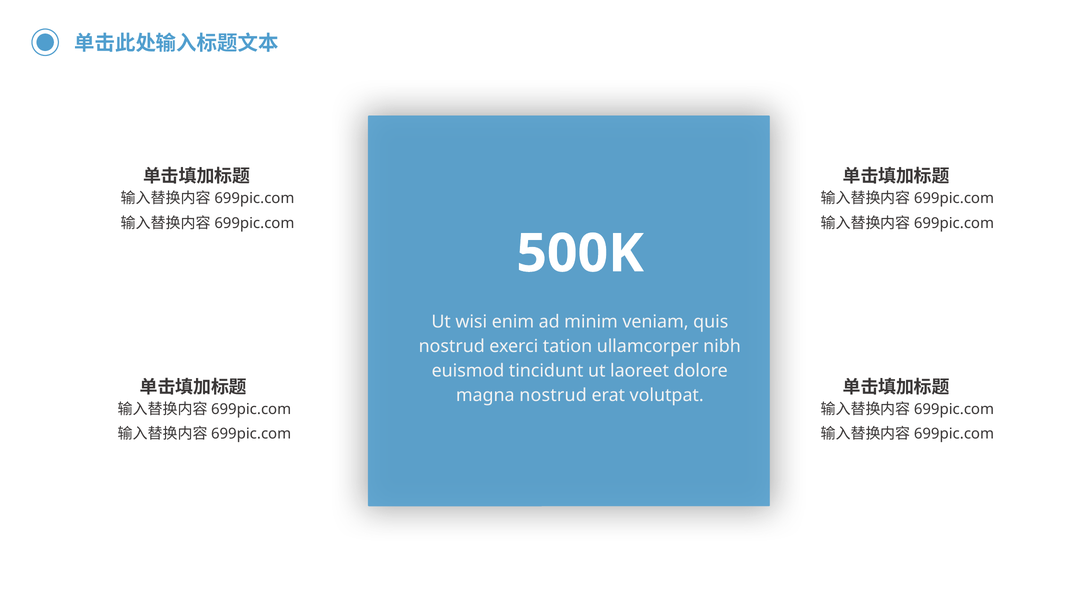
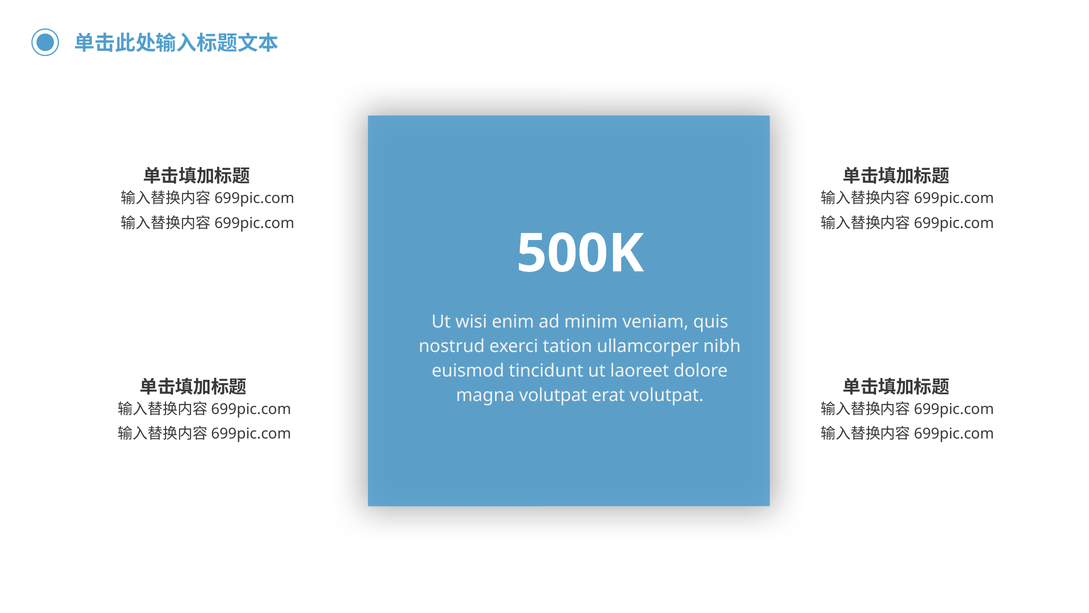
magna nostrud: nostrud -> volutpat
